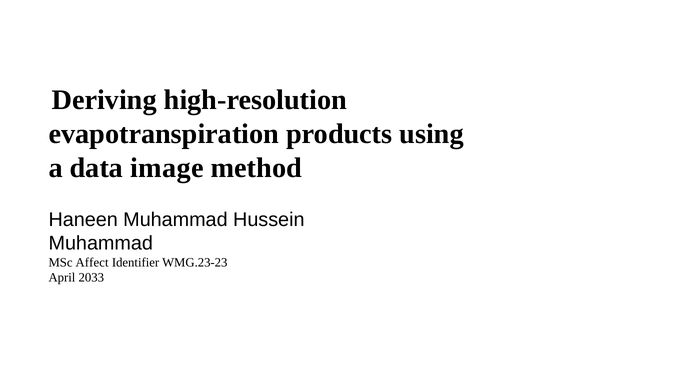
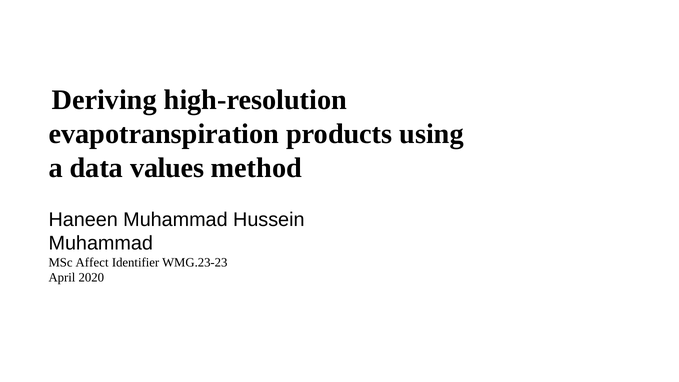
image: image -> values
2033: 2033 -> 2020
